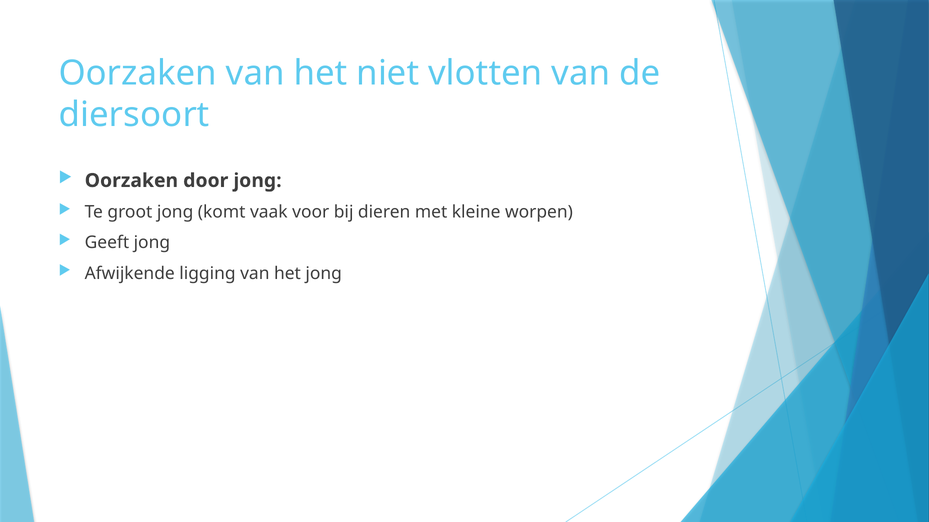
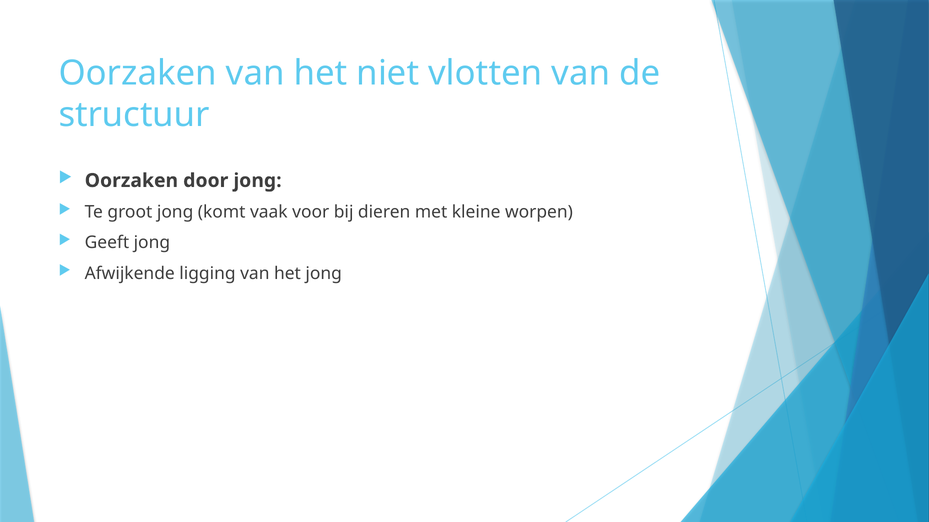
diersoort: diersoort -> structuur
